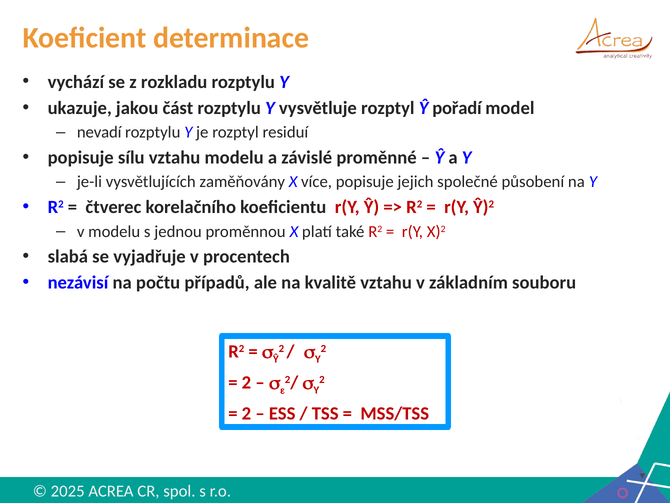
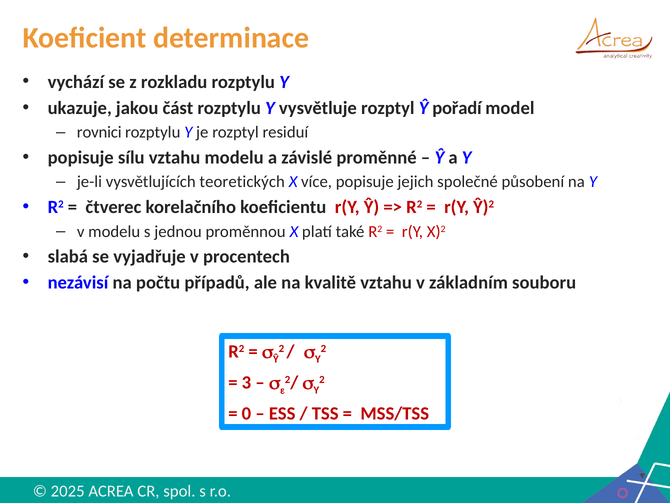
nevadí: nevadí -> rovnici
zaměňovány: zaměňovány -> teoretických
2 at (246, 382): 2 -> 3
2 at (246, 413): 2 -> 0
